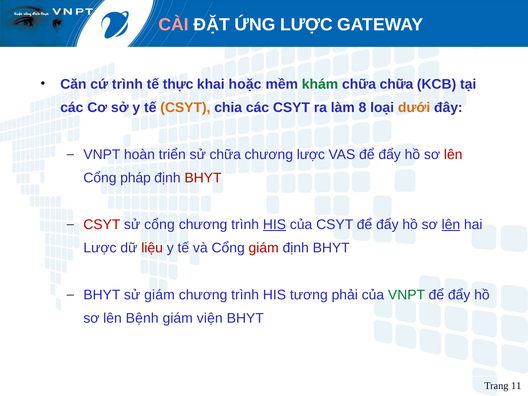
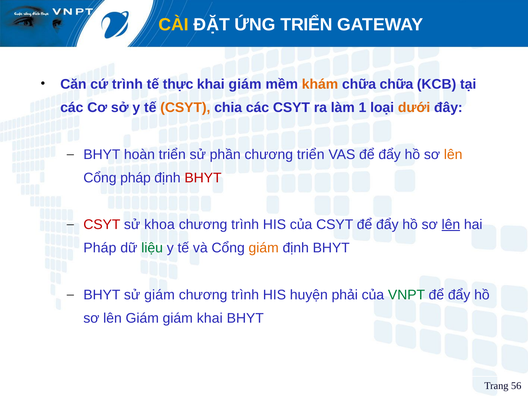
CÀI colour: pink -> yellow
ỨNG LƯỢC: LƯỢC -> TRIỂN
khai hoặc: hoặc -> giám
khám colour: green -> orange
8: 8 -> 1
VNPT at (102, 154): VNPT -> BHYT
sử chữa: chữa -> phần
chương lược: lược -> triển
lên at (453, 154) colour: red -> orange
sử cổng: cổng -> khoa
HIS at (274, 225) underline: present -> none
Lược at (100, 248): Lược -> Pháp
liệu colour: red -> green
giám at (264, 248) colour: red -> orange
tương: tương -> huyện
lên Bệnh: Bệnh -> Giám
giám viện: viện -> khai
11: 11 -> 56
